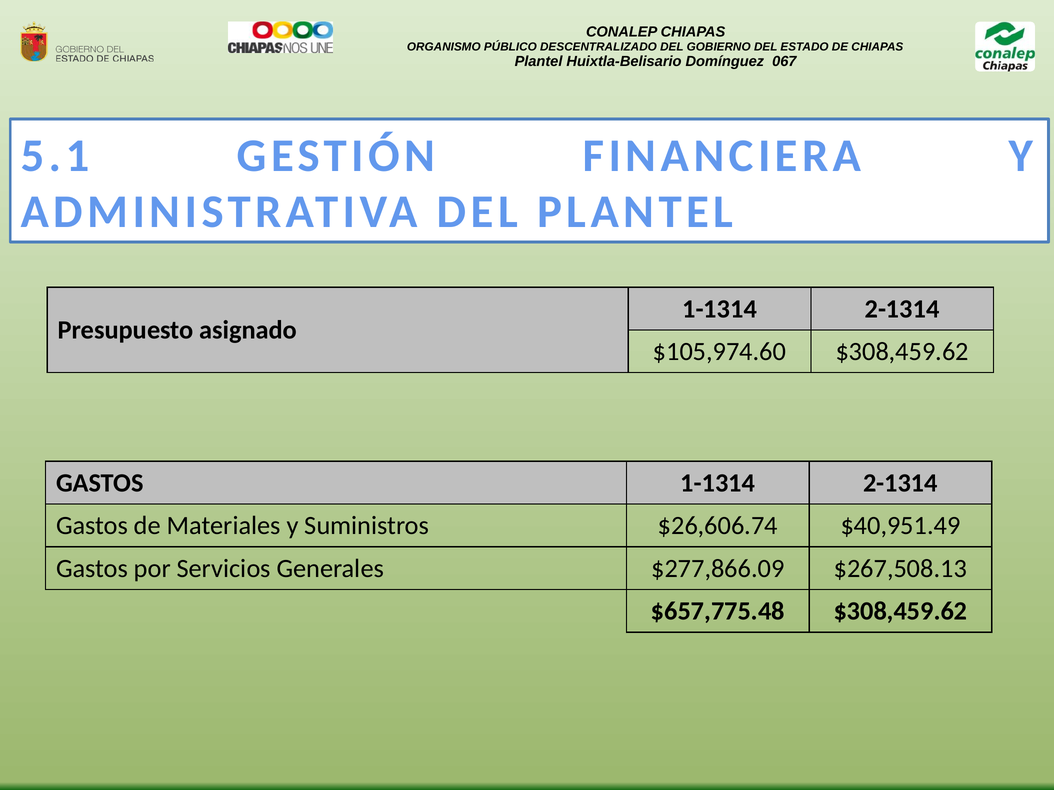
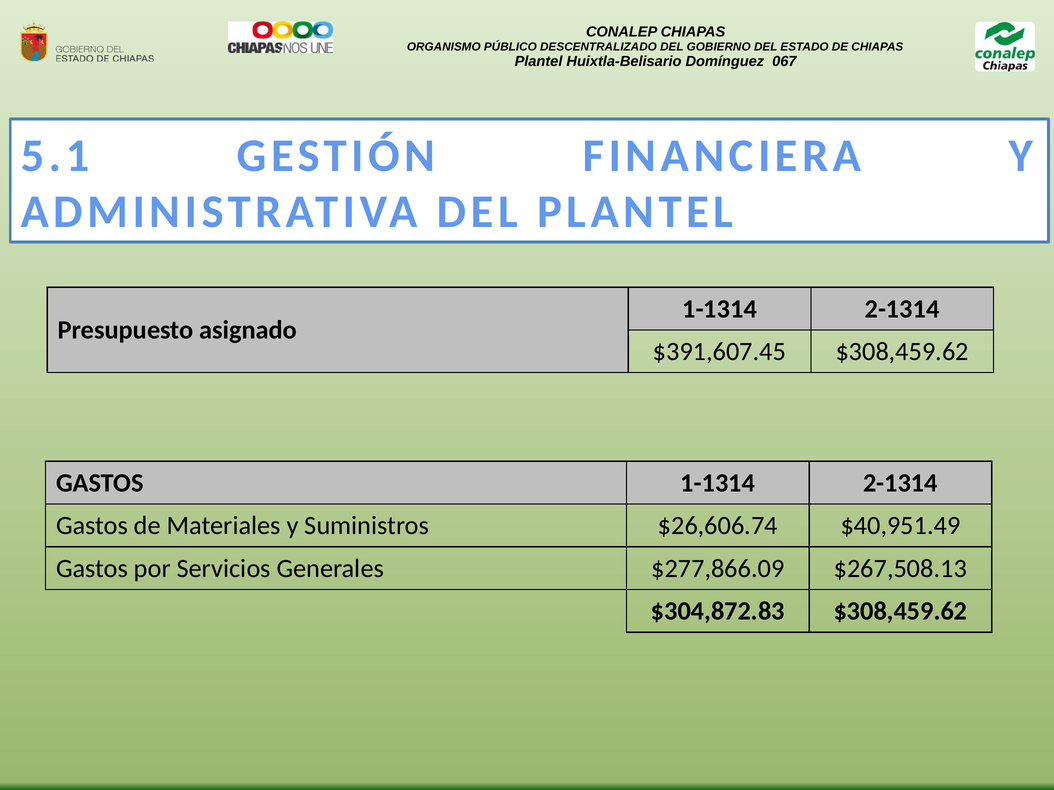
$105,974.60: $105,974.60 -> $391,607.45
$657,775.48: $657,775.48 -> $304,872.83
